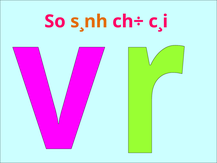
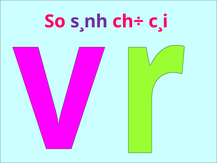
s¸nh colour: orange -> purple
